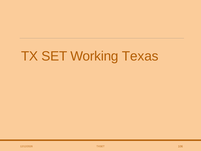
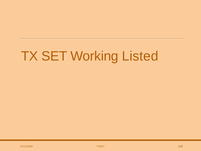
Texas: Texas -> Listed
